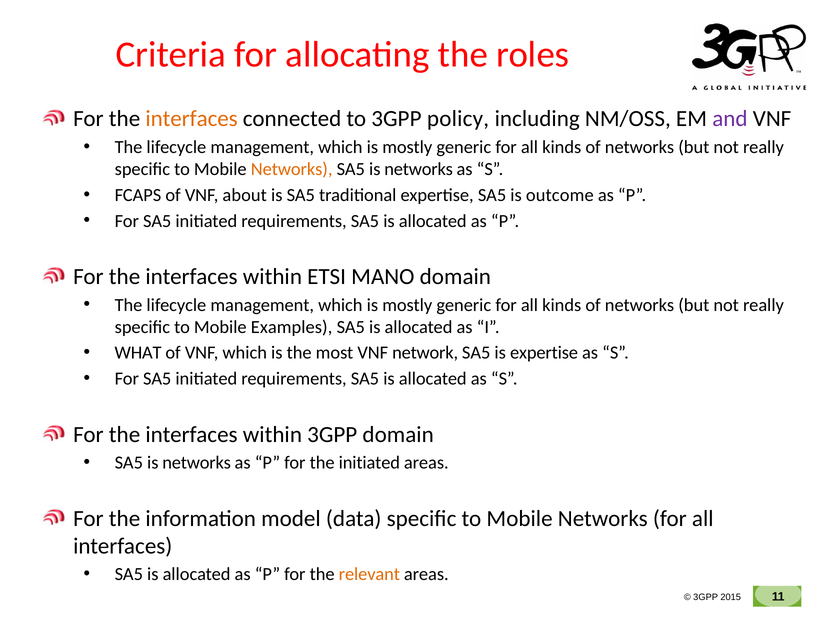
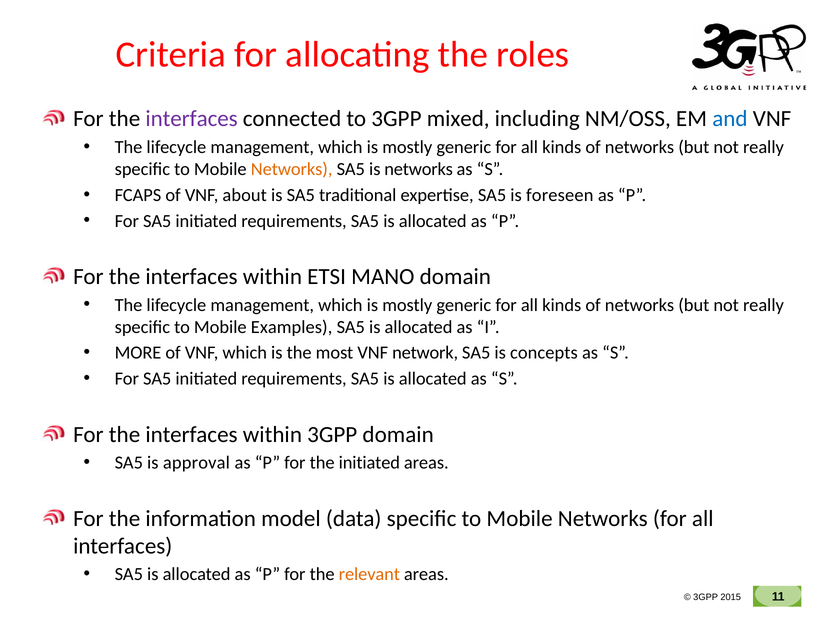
interfaces at (192, 119) colour: orange -> purple
policy: policy -> mixed
and colour: purple -> blue
outcome: outcome -> foreseen
WHAT: WHAT -> MORE
is expertise: expertise -> concepts
networks at (197, 462): networks -> approval
